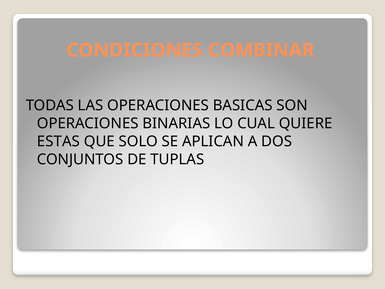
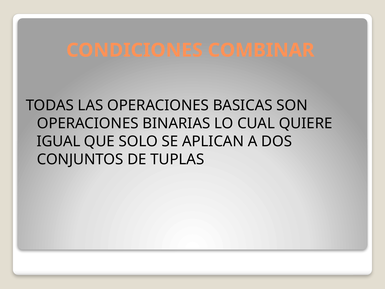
ESTAS: ESTAS -> IGUAL
